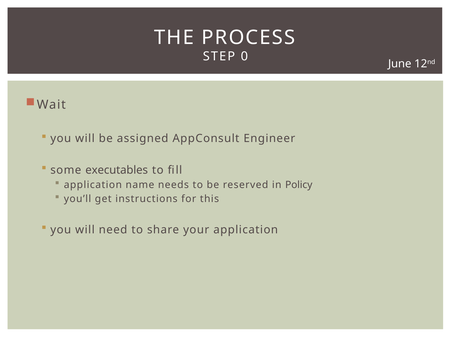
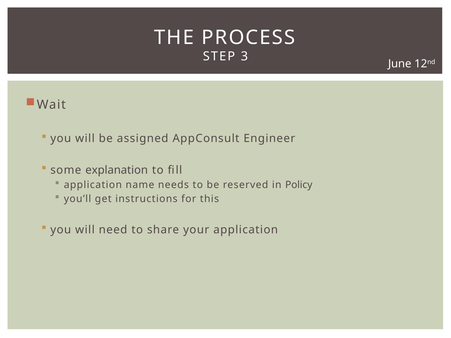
0: 0 -> 3
executables: executables -> explanation
